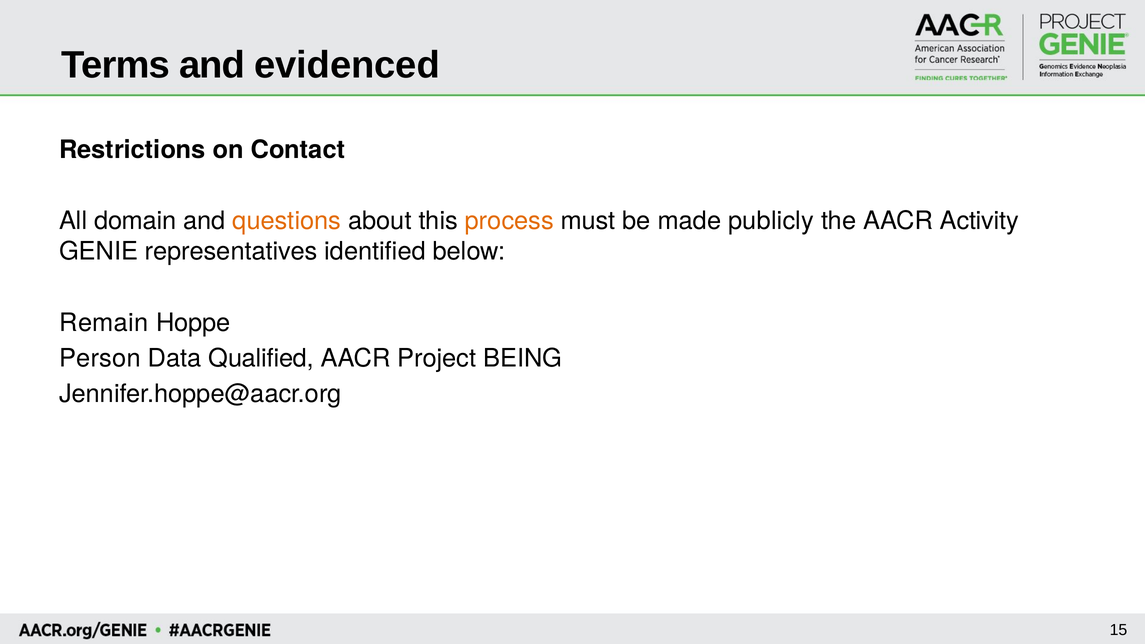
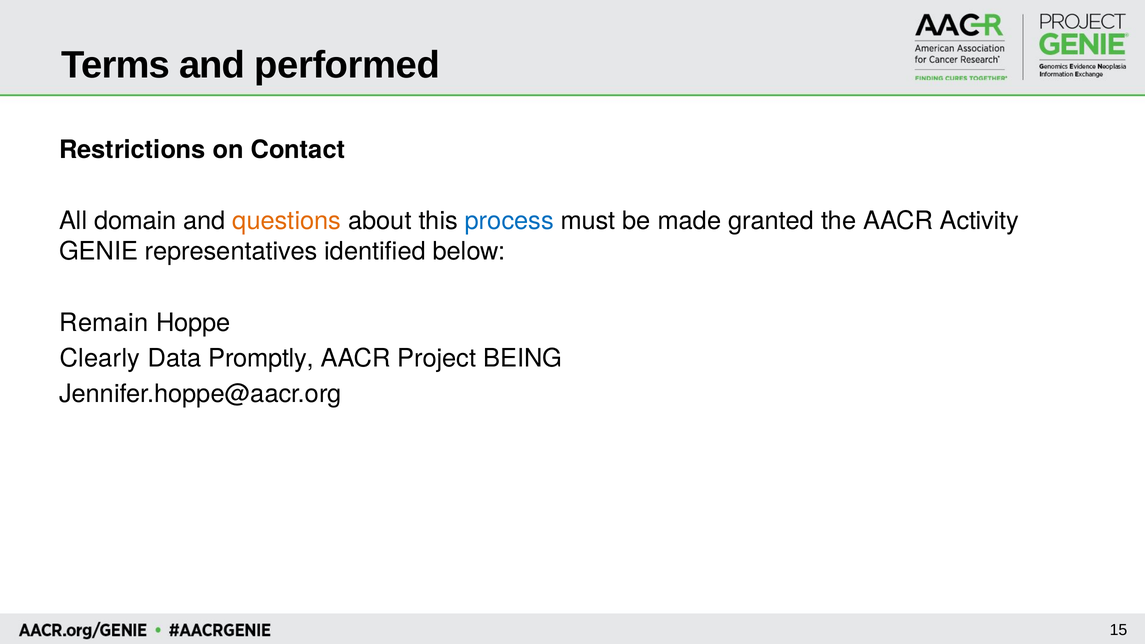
evidenced: evidenced -> performed
process colour: orange -> blue
publicly: publicly -> granted
Person: Person -> Clearly
Qualified: Qualified -> Promptly
